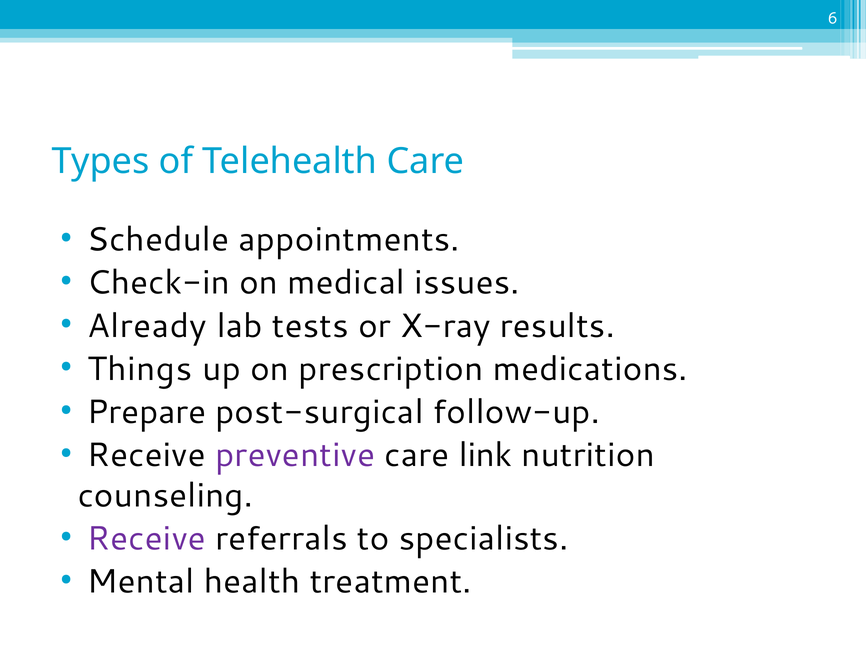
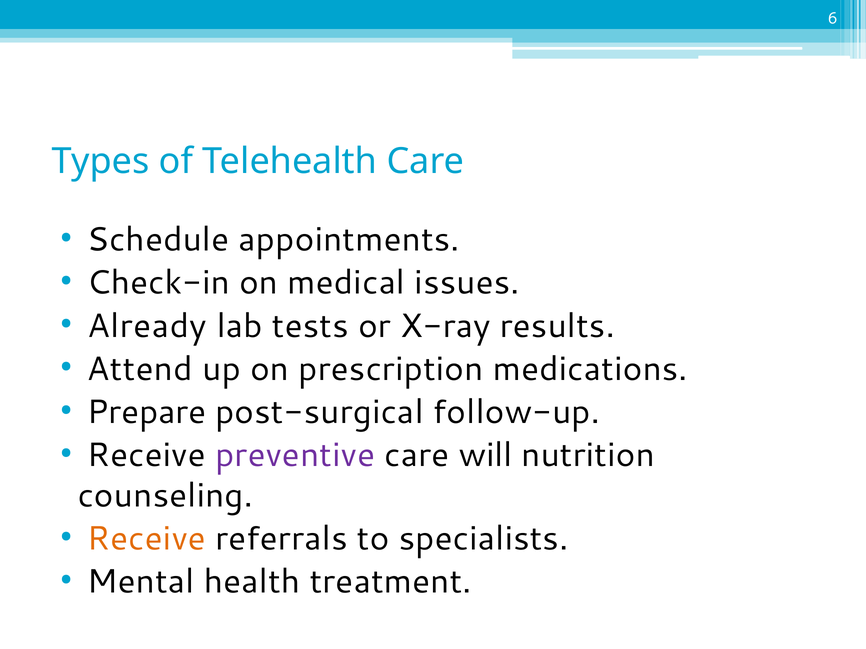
Things: Things -> Attend
link: link -> will
Receive at (146, 539) colour: purple -> orange
